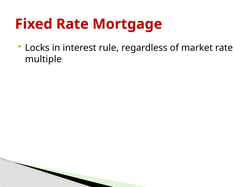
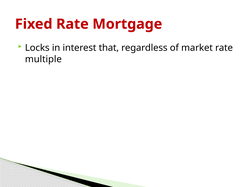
rule: rule -> that
